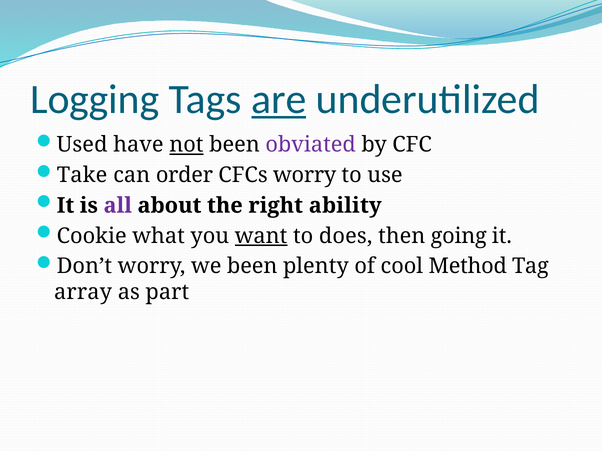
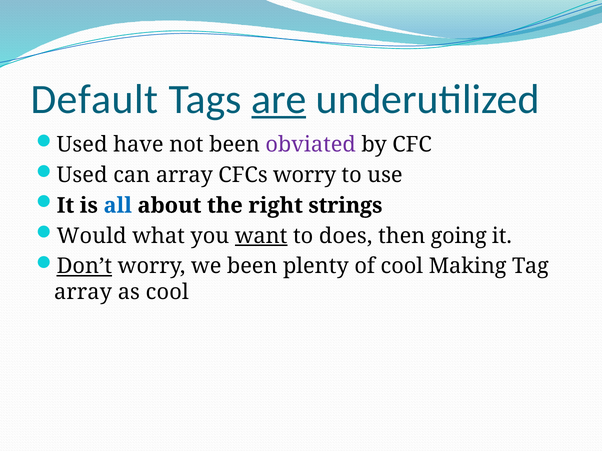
Logging: Logging -> Default
not underline: present -> none
Take at (82, 175): Take -> Used
can order: order -> array
all colour: purple -> blue
ability: ability -> strings
Cookie: Cookie -> Would
Don’t underline: none -> present
Method: Method -> Making
as part: part -> cool
